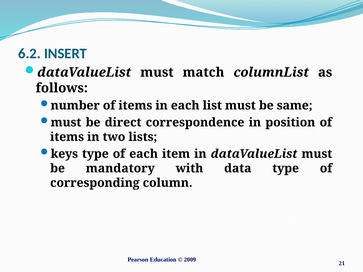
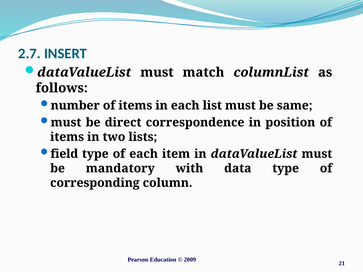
6.2: 6.2 -> 2.7
keys: keys -> field
